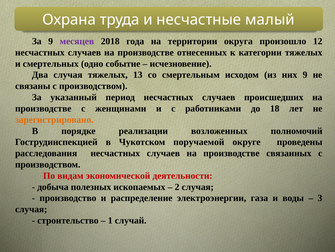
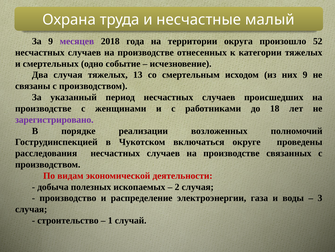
12: 12 -> 52
зарегистрировано colour: orange -> purple
поручаемой: поручаемой -> включаться
